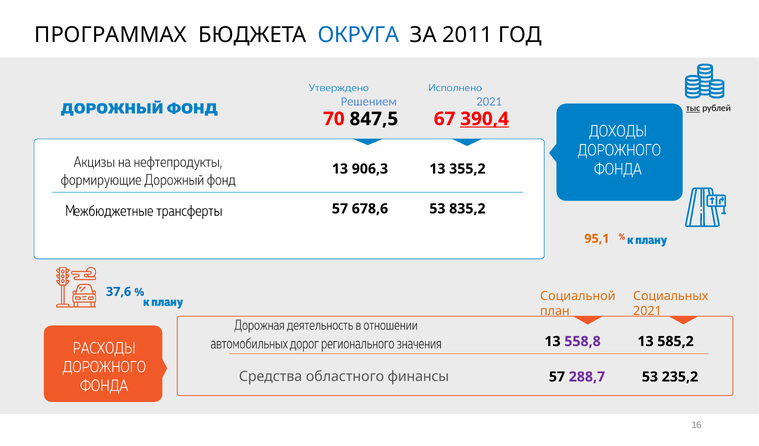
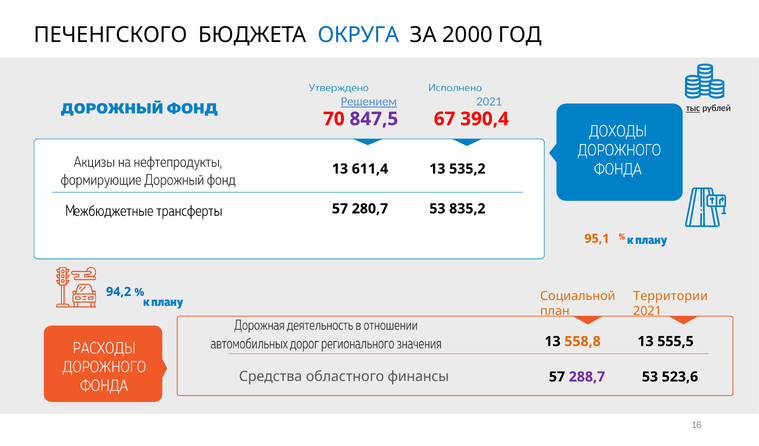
ПРОГРАММАХ: ПРОГРАММАХ -> ПЕЧЕНГСКОГО
2011: 2011 -> 2000
Решением underline: none -> present
847,5 colour: black -> purple
390,4 underline: present -> none
906,3: 906,3 -> 611,4
355,2: 355,2 -> 535,2
678,6: 678,6 -> 280,7
37,6: 37,6 -> 94,2
Социальных: Социальных -> Территории
558,8 colour: purple -> orange
585,2: 585,2 -> 555,5
235,2: 235,2 -> 523,6
